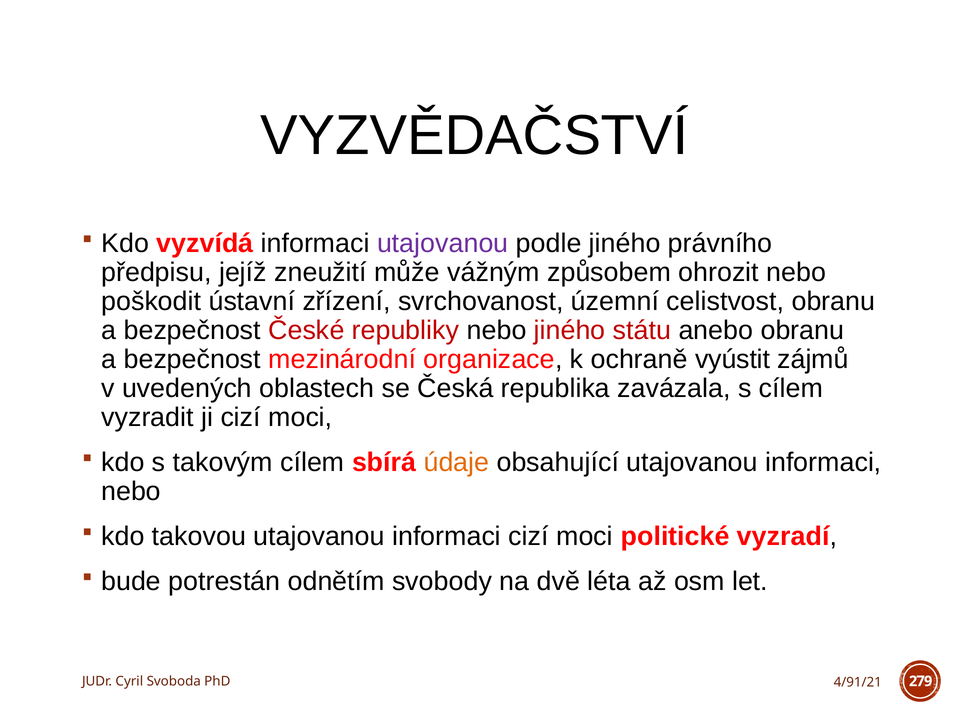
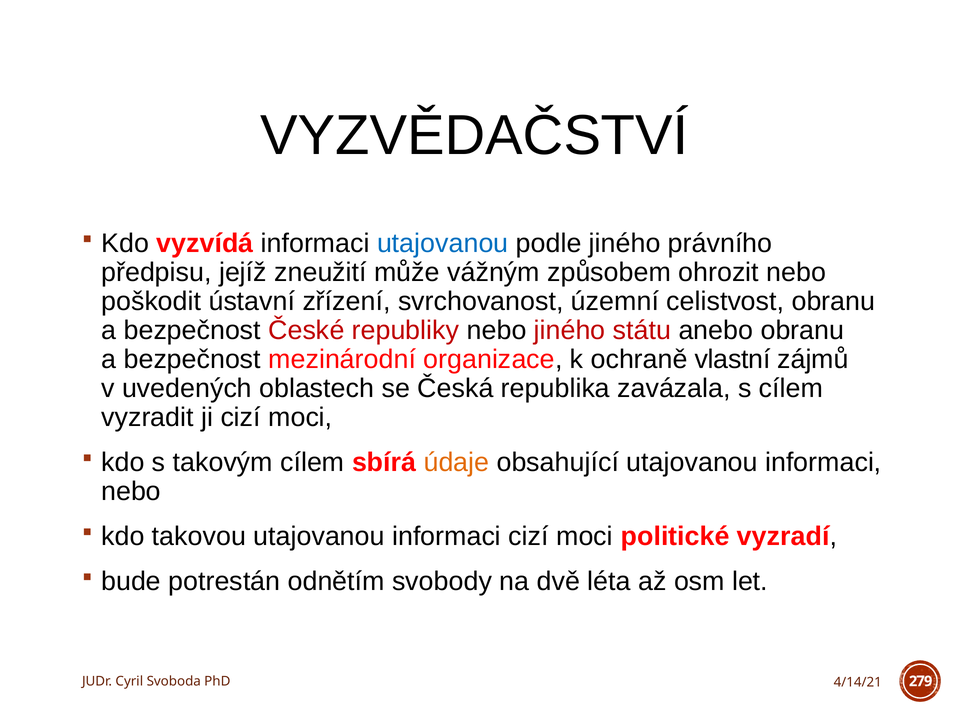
utajovanou at (443, 243) colour: purple -> blue
vyústit: vyústit -> vlastní
4/91/21: 4/91/21 -> 4/14/21
